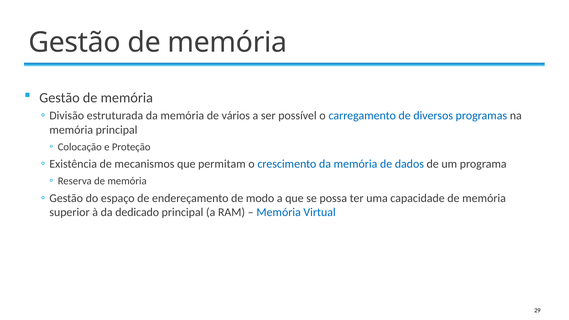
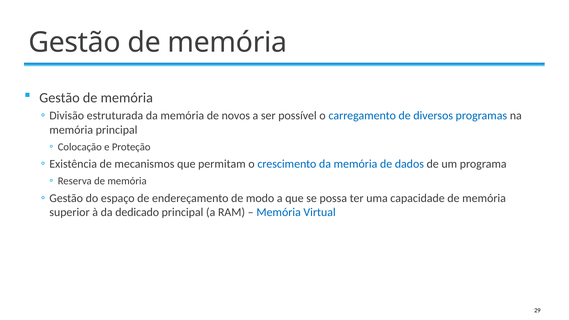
vários: vários -> novos
